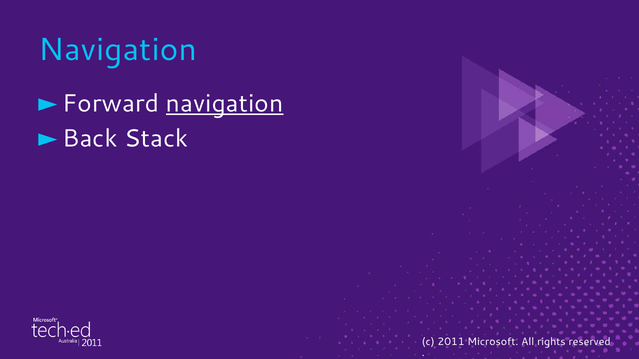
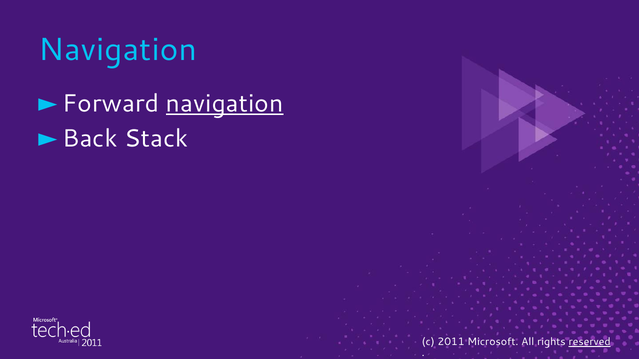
reserved underline: none -> present
